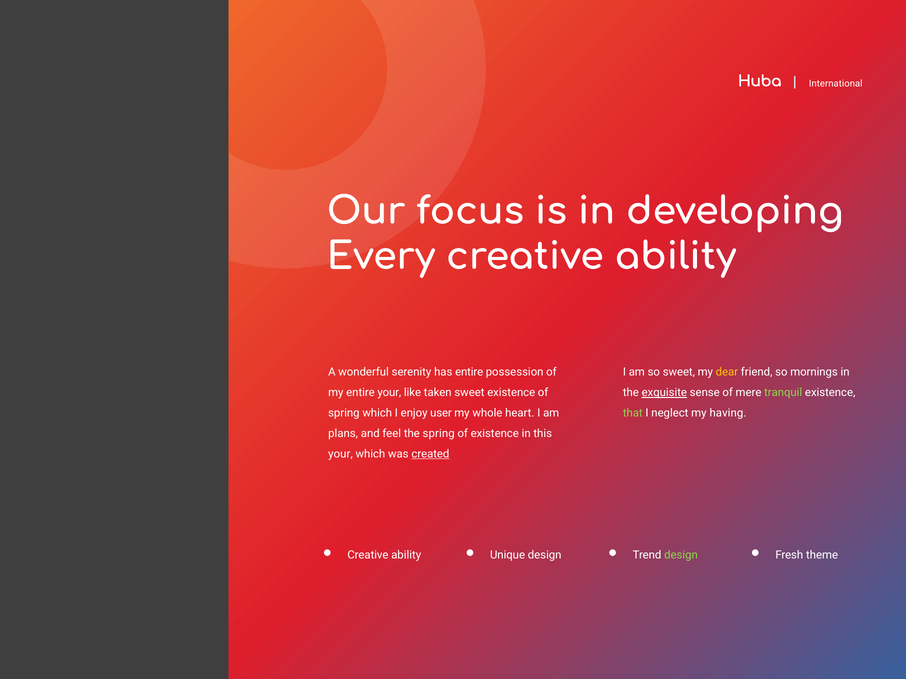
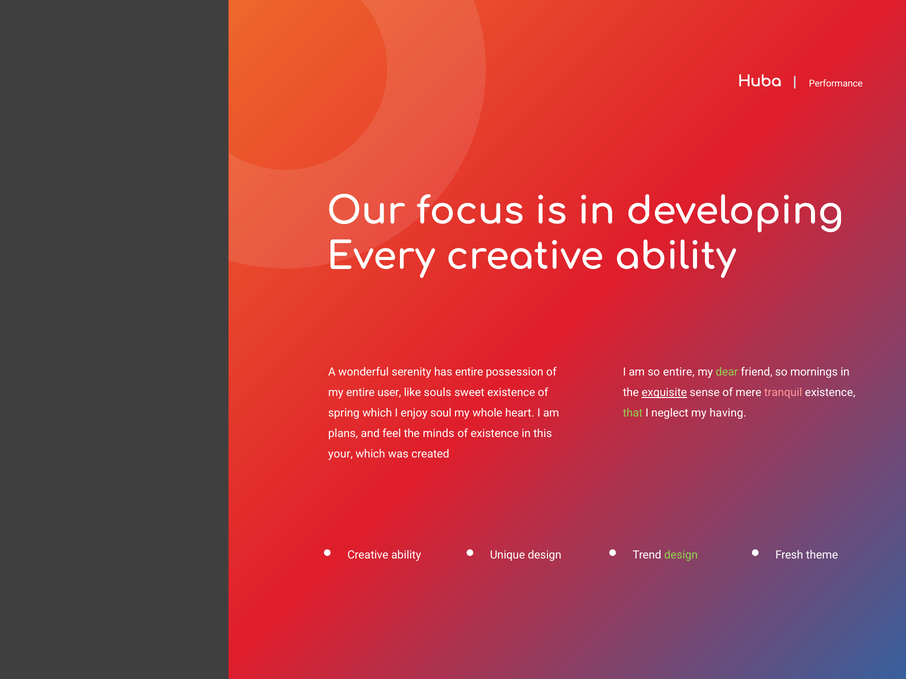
International: International -> Performance
so sweet: sweet -> entire
dear colour: yellow -> light green
entire your: your -> user
taken: taken -> souls
tranquil colour: light green -> pink
user: user -> soul
the spring: spring -> minds
created underline: present -> none
